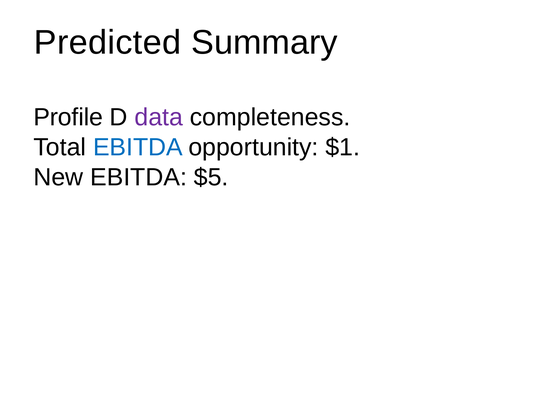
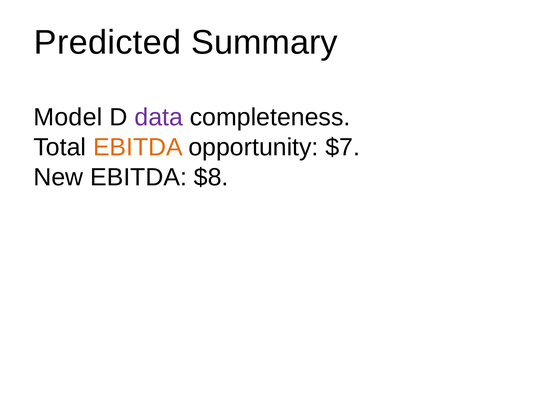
Profile: Profile -> Model
EBITDA at (138, 147) colour: blue -> orange
$1: $1 -> $7
$5: $5 -> $8
